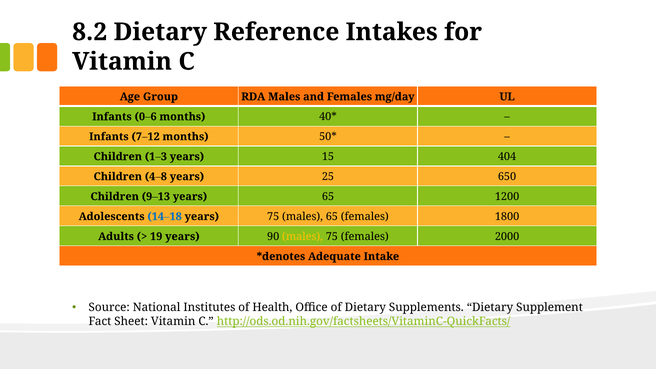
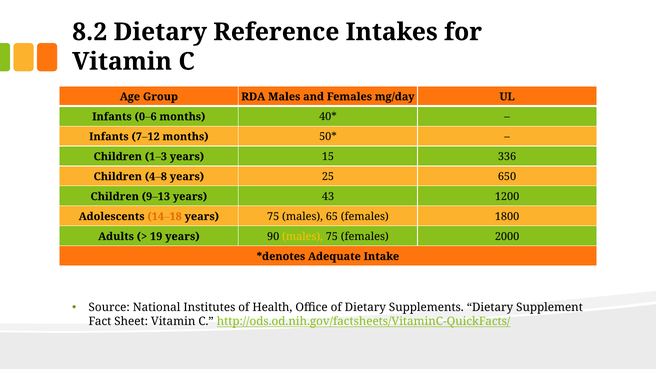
404: 404 -> 336
years 65: 65 -> 43
14–18 colour: blue -> orange
